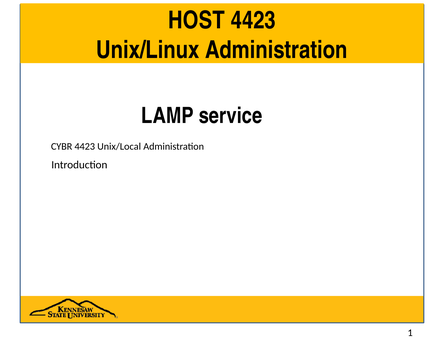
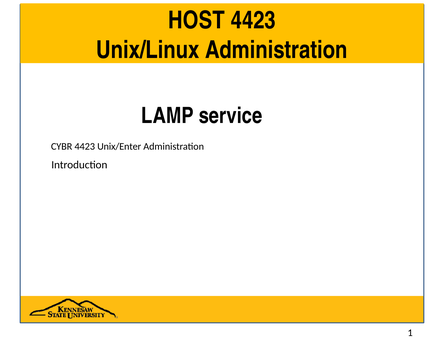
Unix/Local: Unix/Local -> Unix/Enter
